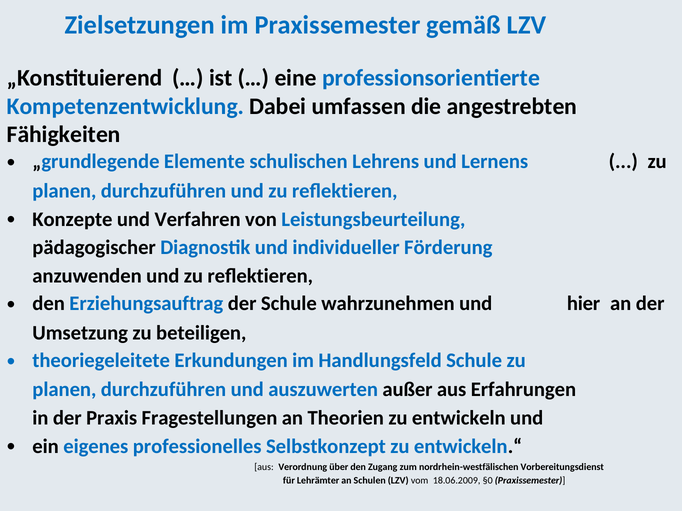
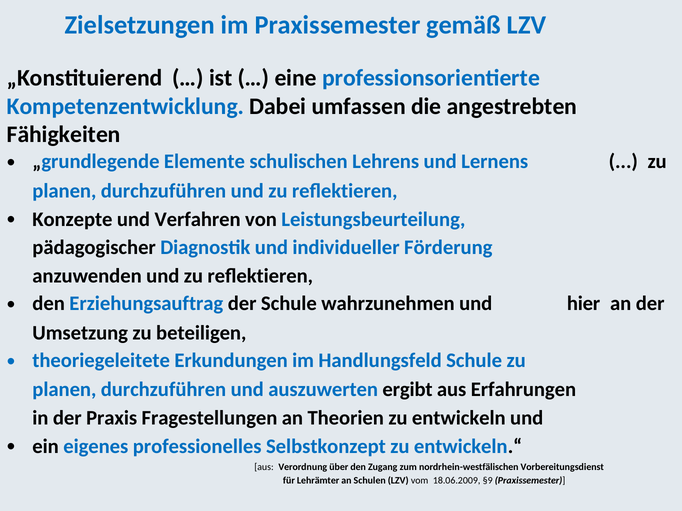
außer: außer -> ergibt
§0: §0 -> §9
